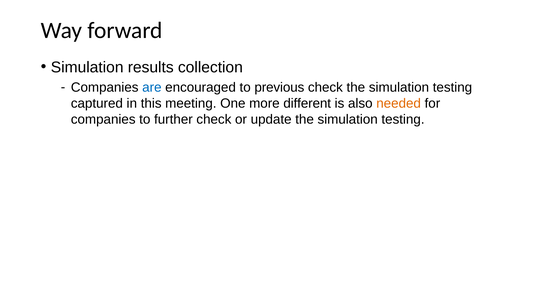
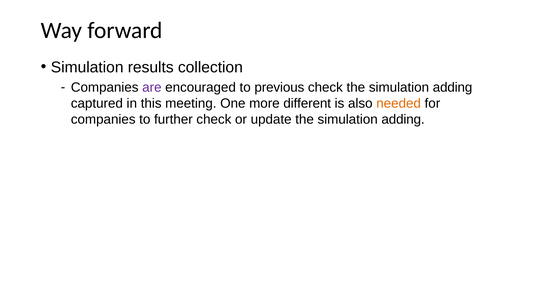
are colour: blue -> purple
check the simulation testing: testing -> adding
update the simulation testing: testing -> adding
